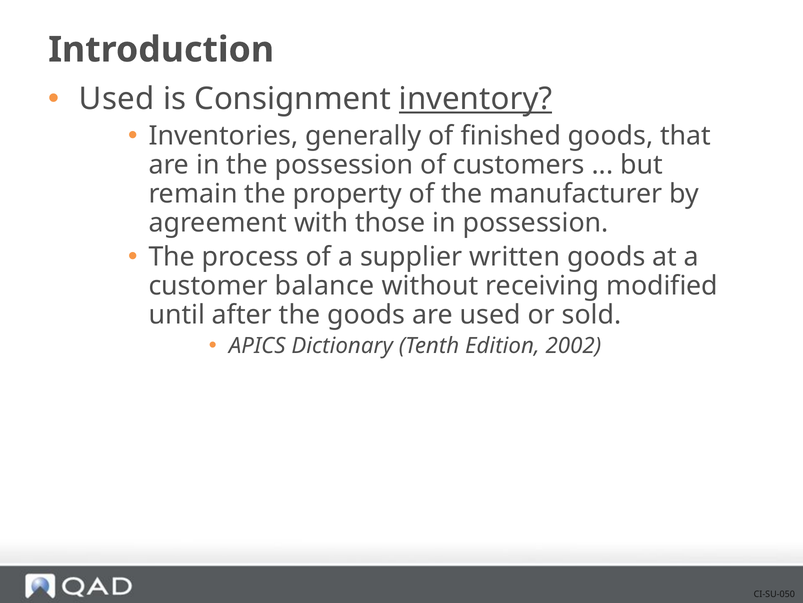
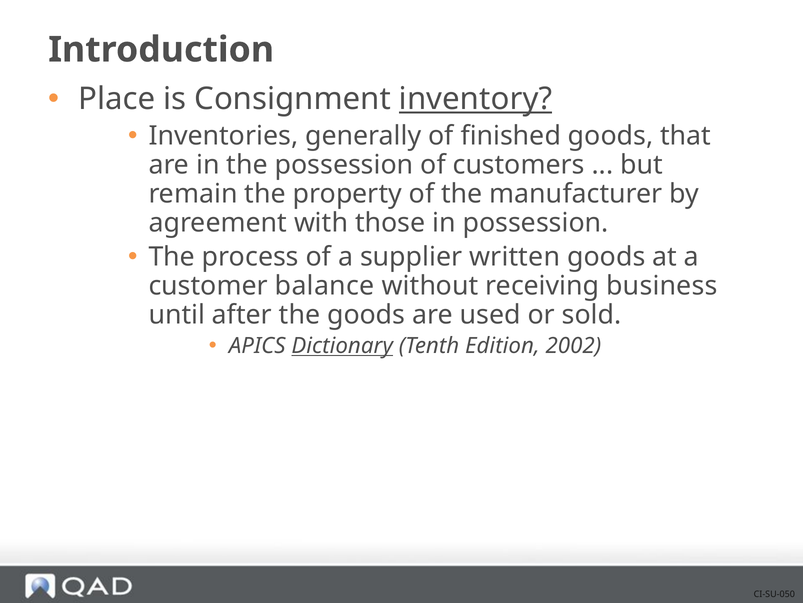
Used at (117, 99): Used -> Place
modified: modified -> business
Dictionary underline: none -> present
